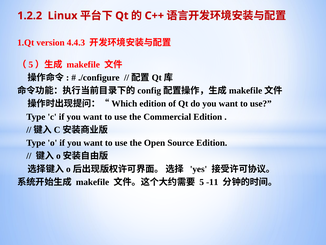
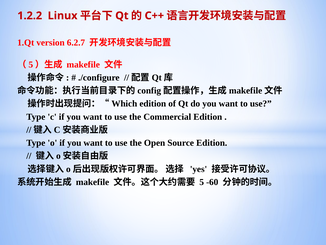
4.4.3: 4.4.3 -> 6.2.7
-11: -11 -> -60
